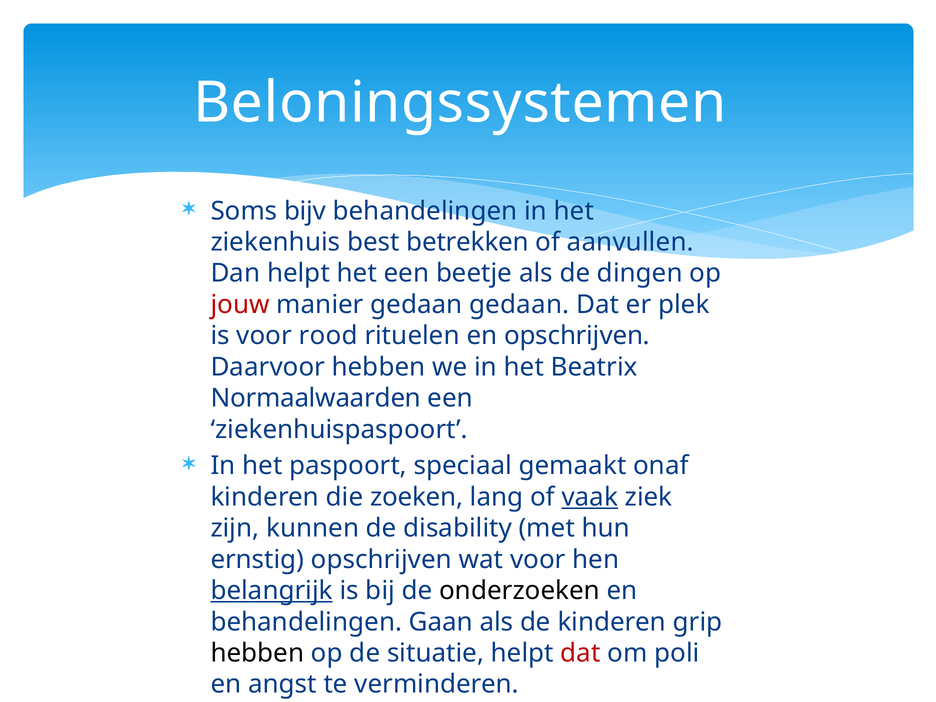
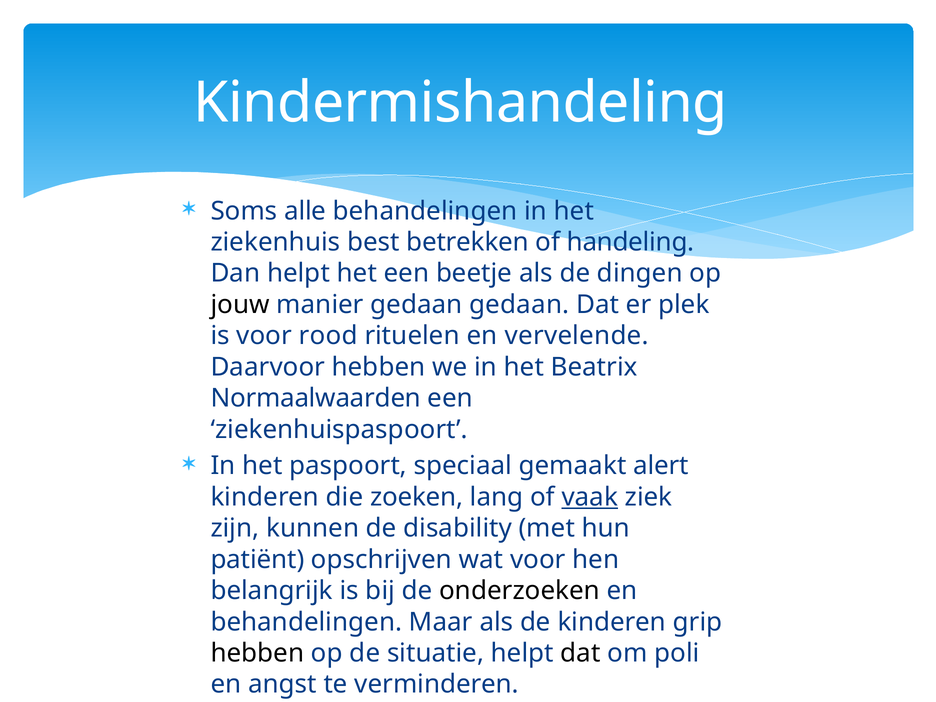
Beloningssystemen: Beloningssystemen -> Kindermishandeling
bijv: bijv -> alle
aanvullen: aanvullen -> handeling
jouw colour: red -> black
en opschrijven: opschrijven -> vervelende
onaf: onaf -> alert
ernstig: ernstig -> patiënt
belangrijk underline: present -> none
Gaan: Gaan -> Maar
dat at (580, 653) colour: red -> black
